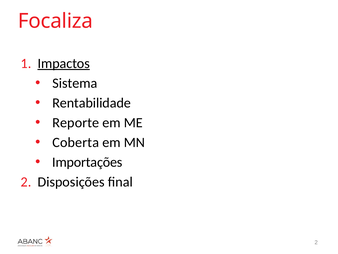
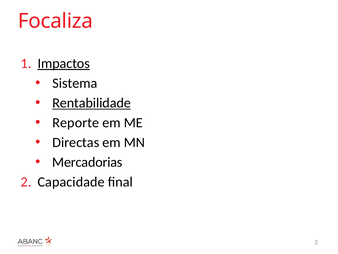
Rentabilidade underline: none -> present
Coberta: Coberta -> Directas
Importações: Importações -> Mercadorias
Disposições: Disposições -> Capacidade
